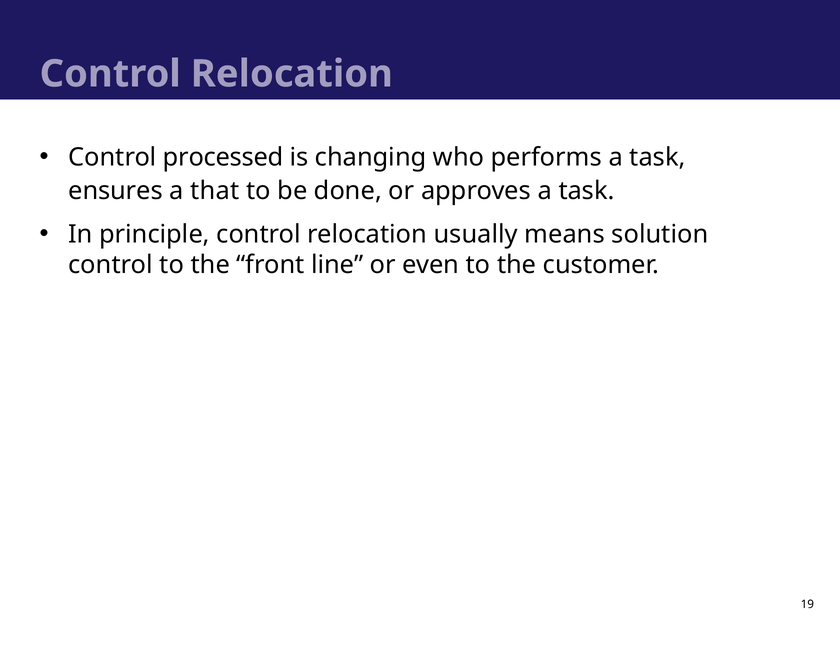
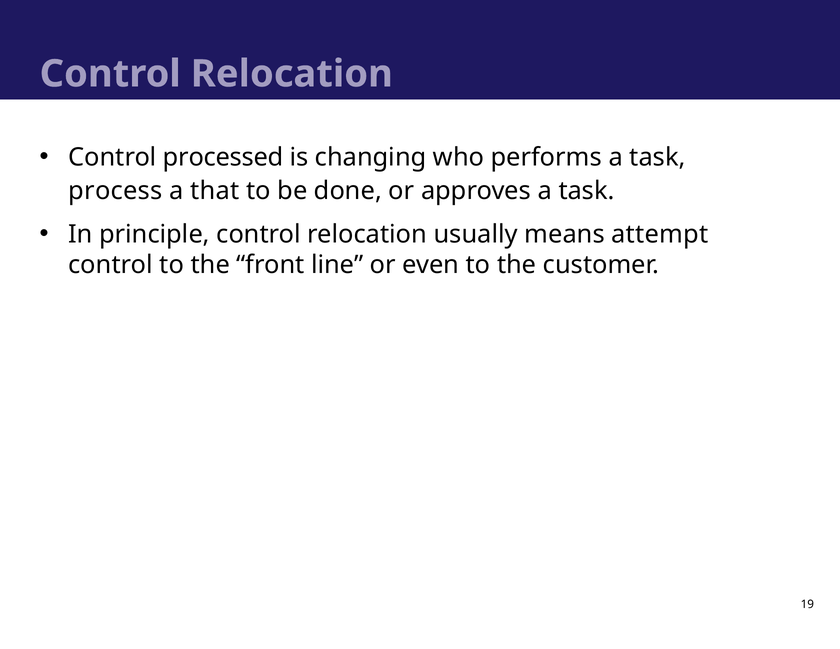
ensures: ensures -> process
solution: solution -> attempt
